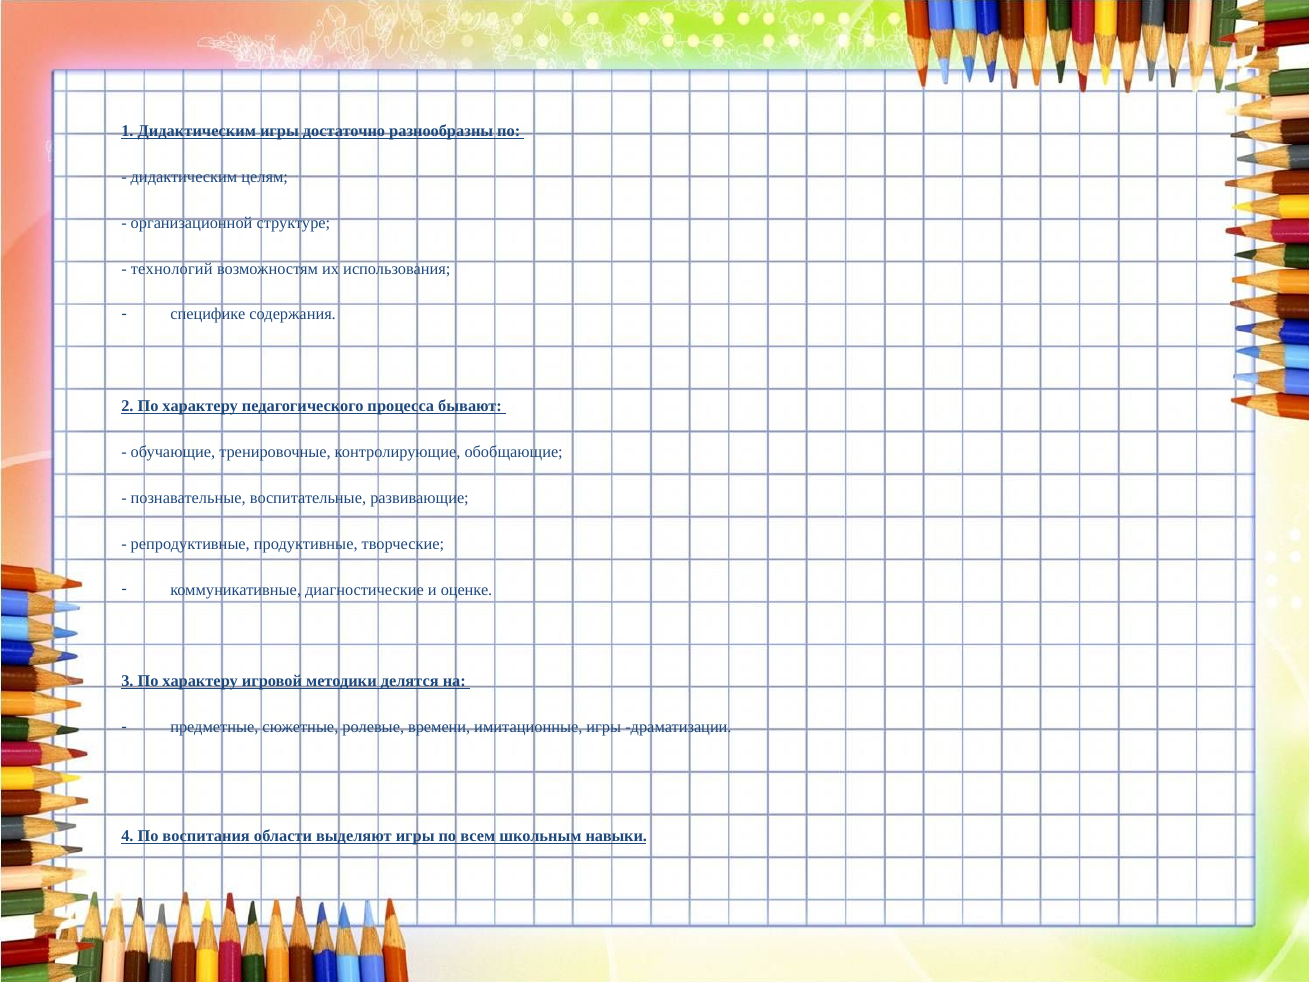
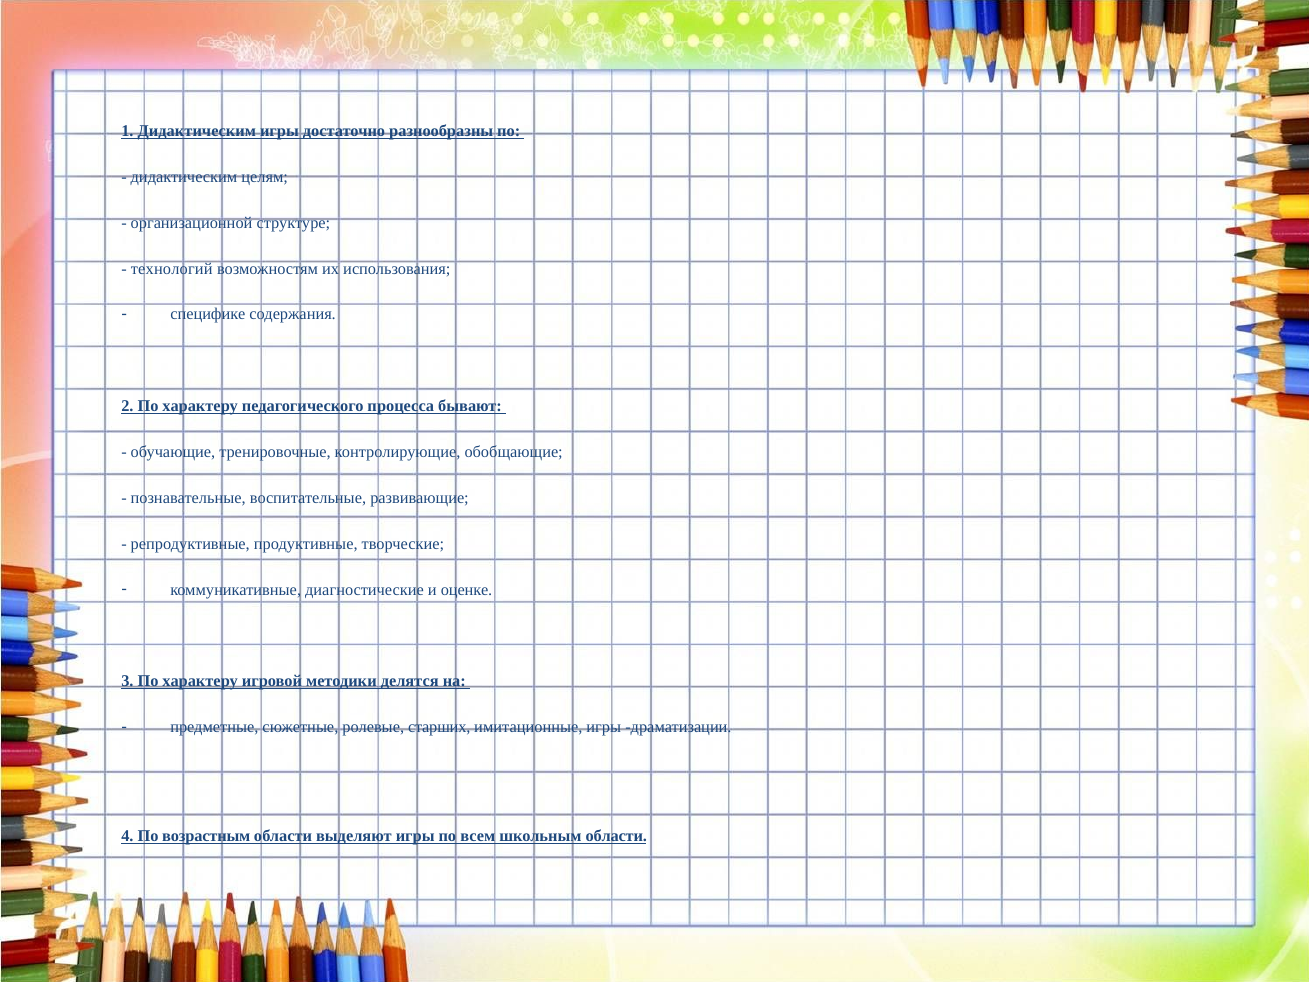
времени: времени -> старших
воспитания: воспитания -> возрастным
школьным навыки: навыки -> области
